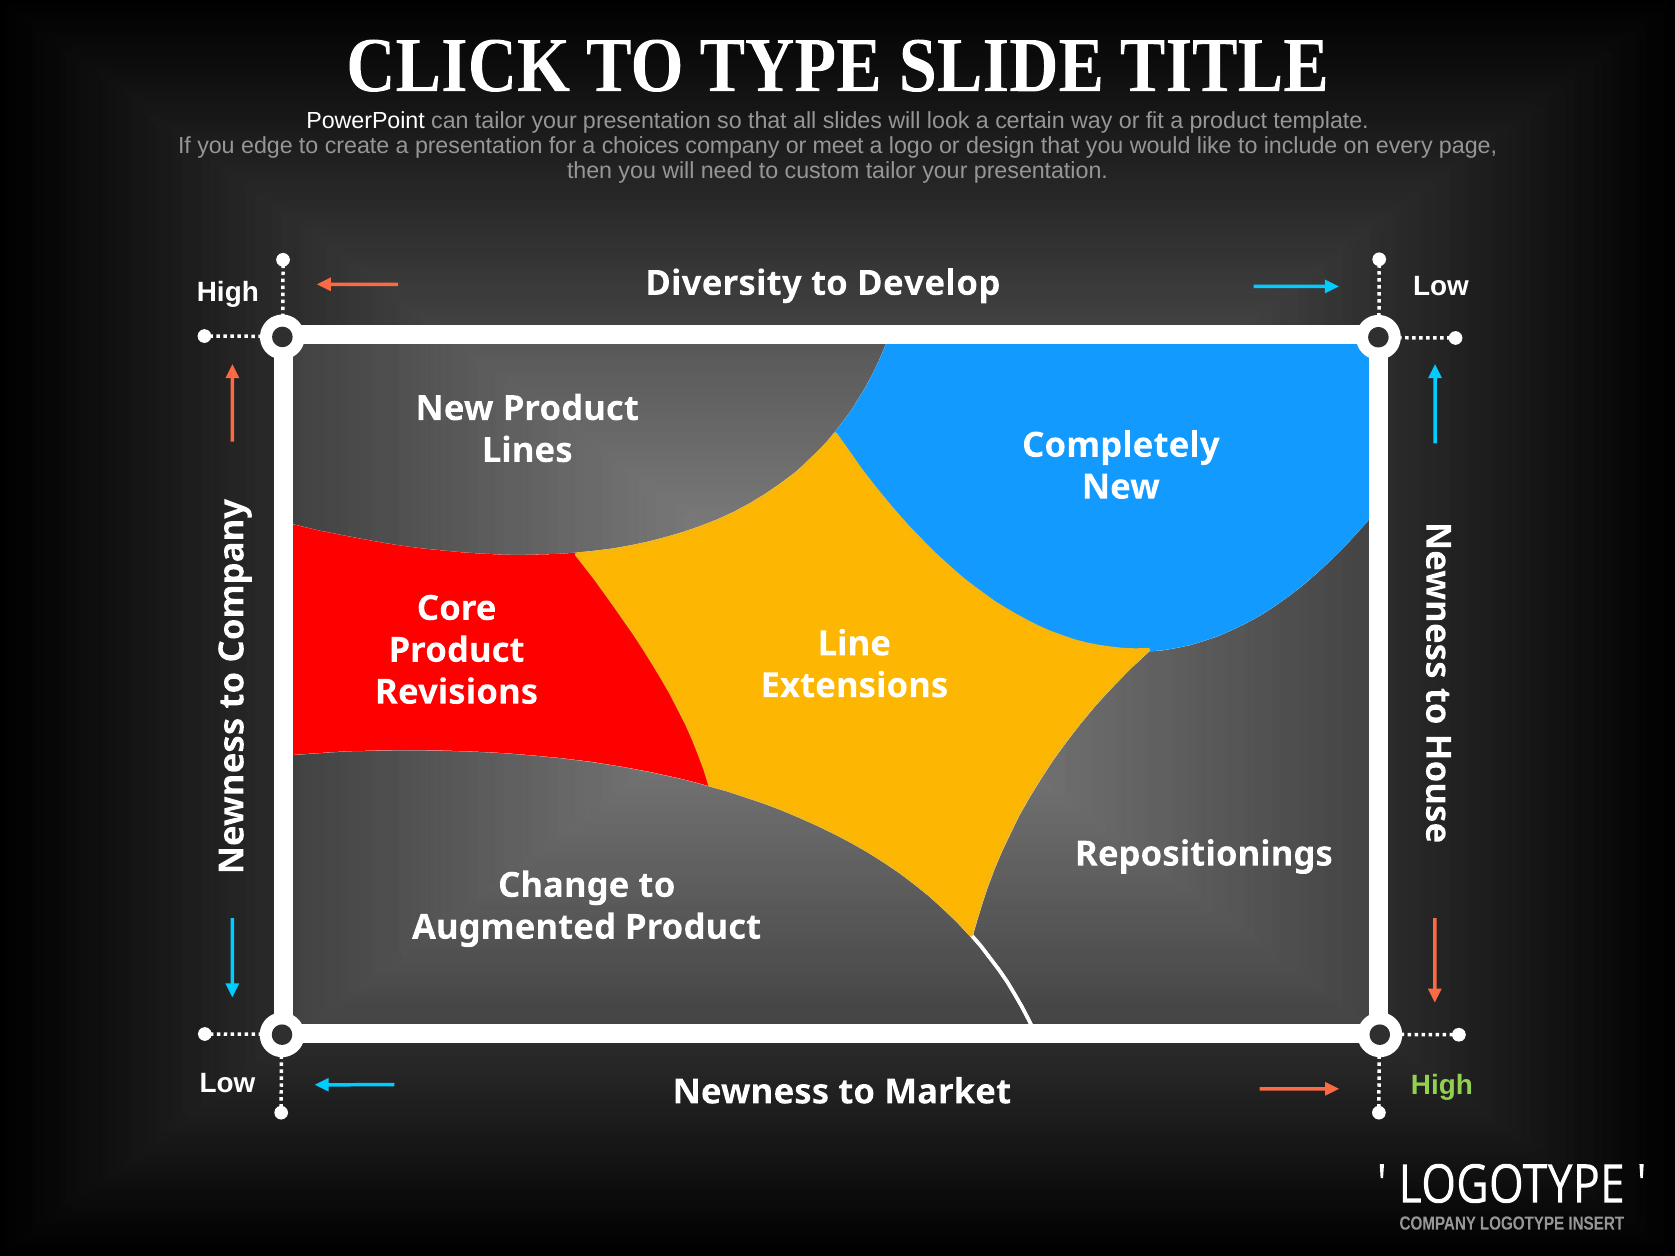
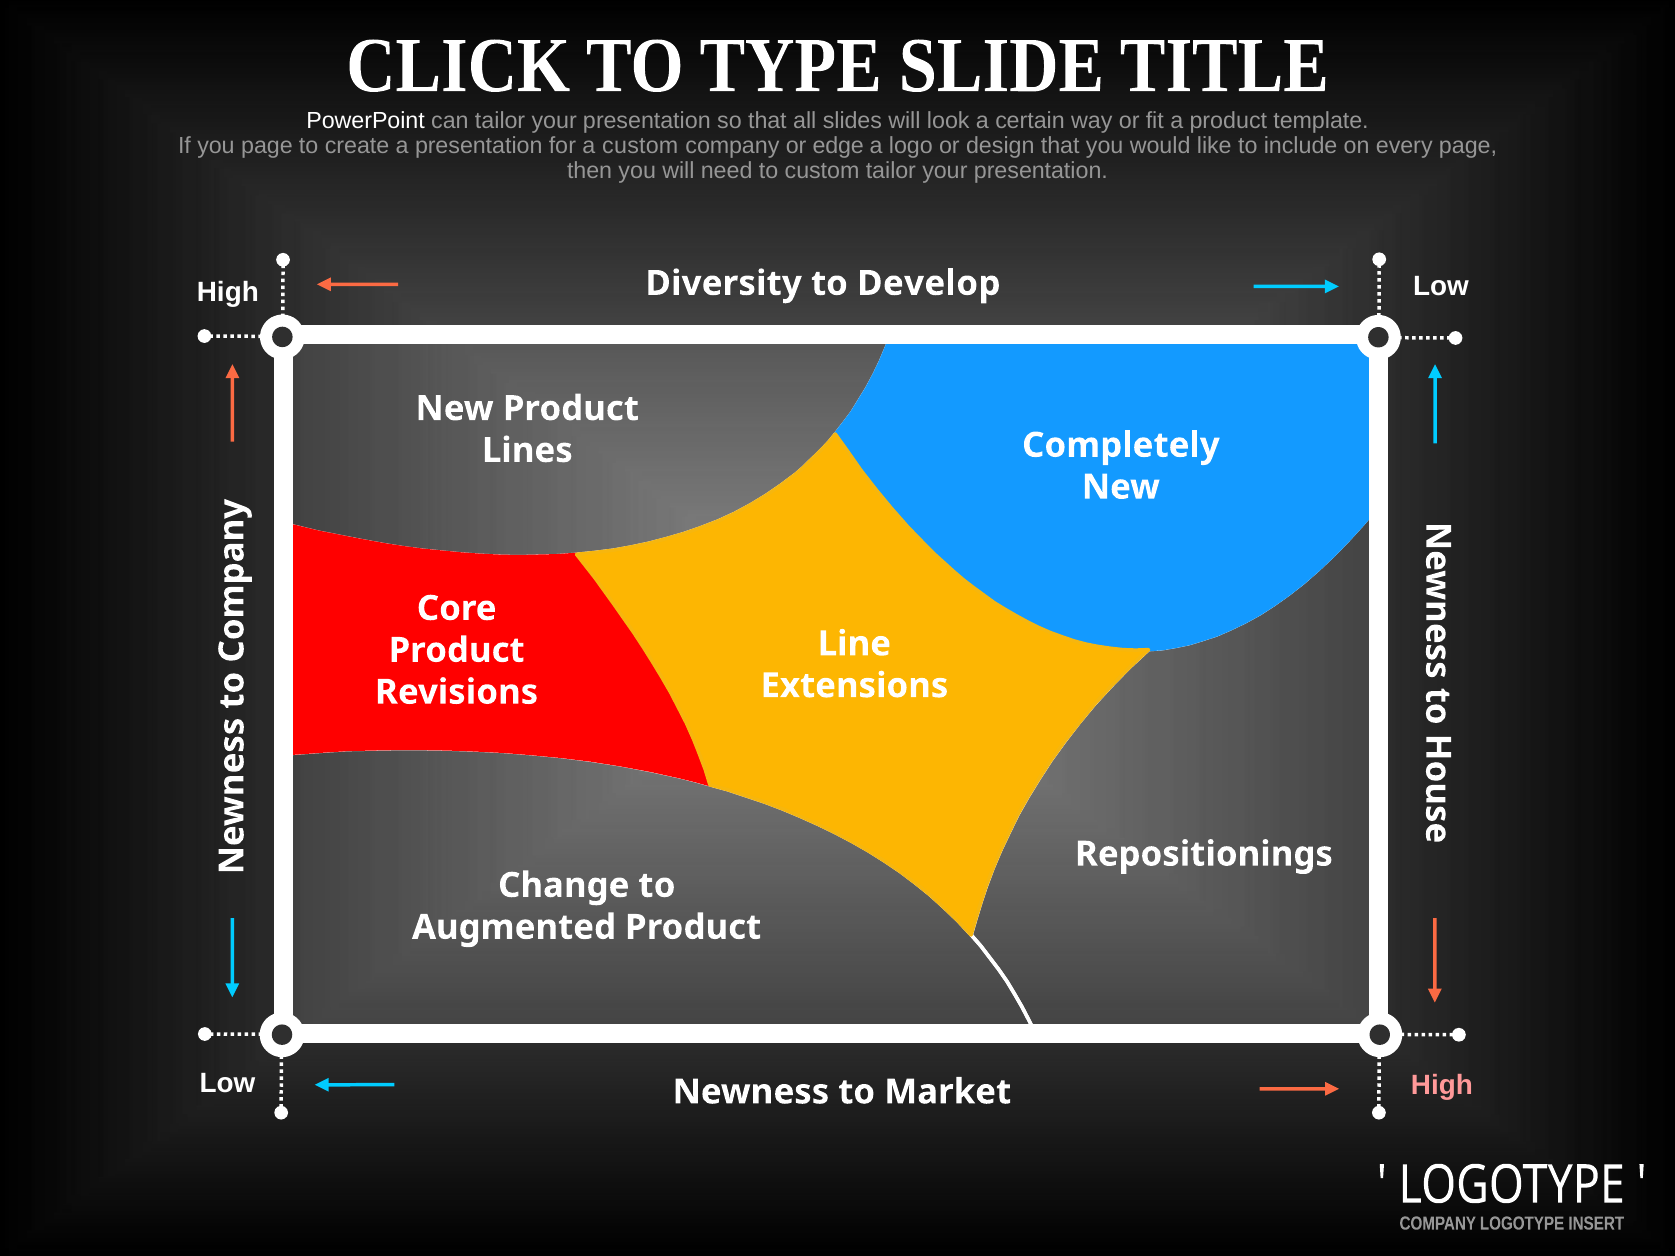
you edge: edge -> page
a choices: choices -> custom
meet: meet -> edge
High at (1442, 1085) colour: light green -> pink
